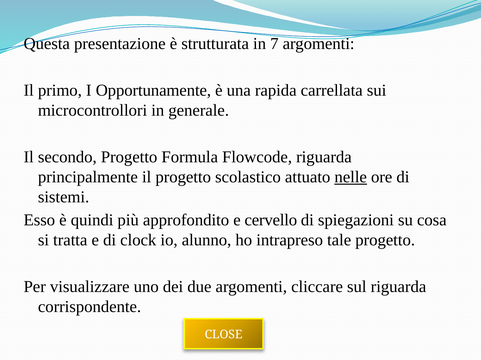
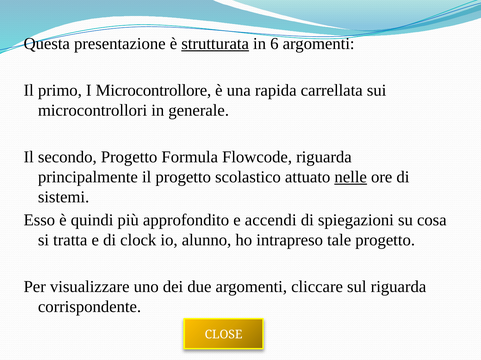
strutturata underline: none -> present
7: 7 -> 6
Opportunamente: Opportunamente -> Microcontrollore
cervello: cervello -> accendi
